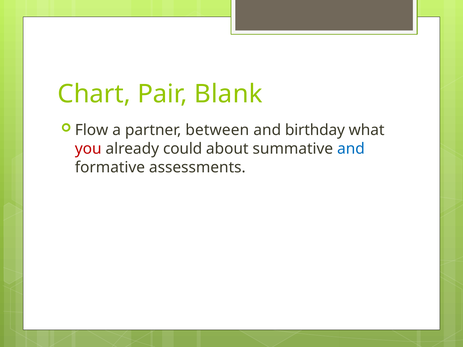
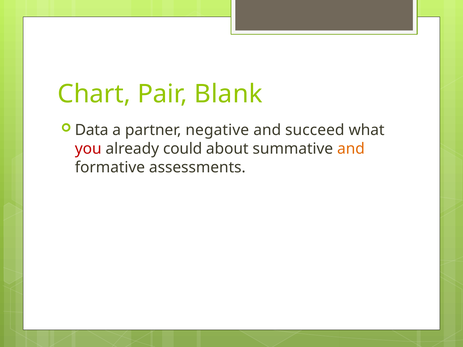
Flow: Flow -> Data
between: between -> negative
birthday: birthday -> succeed
and at (351, 149) colour: blue -> orange
